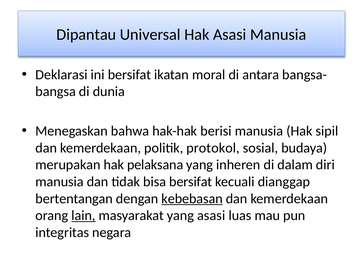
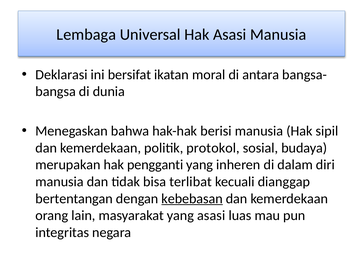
Dipantau: Dipantau -> Lembaga
pelaksana: pelaksana -> pengganti
bisa bersifat: bersifat -> terlibat
lain underline: present -> none
